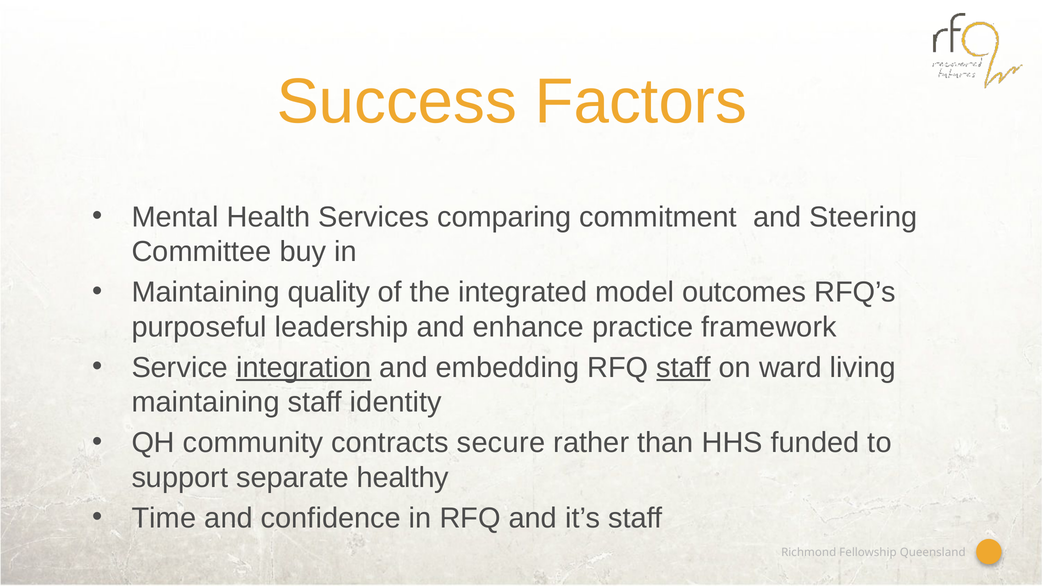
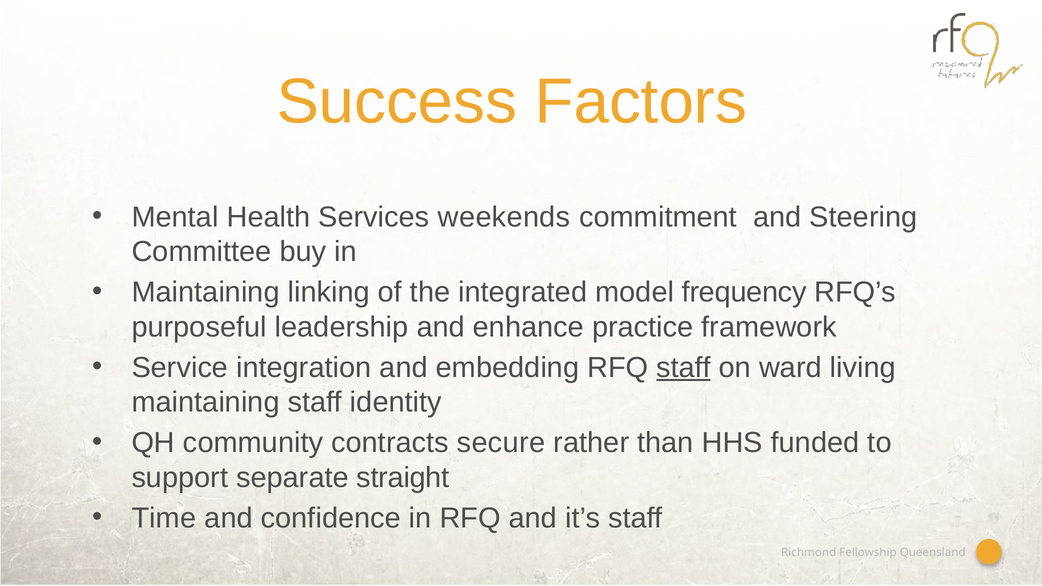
comparing: comparing -> weekends
quality: quality -> linking
outcomes: outcomes -> frequency
integration underline: present -> none
healthy: healthy -> straight
